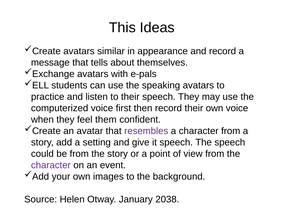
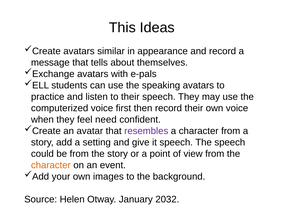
them: them -> need
character at (51, 166) colour: purple -> orange
2038: 2038 -> 2032
